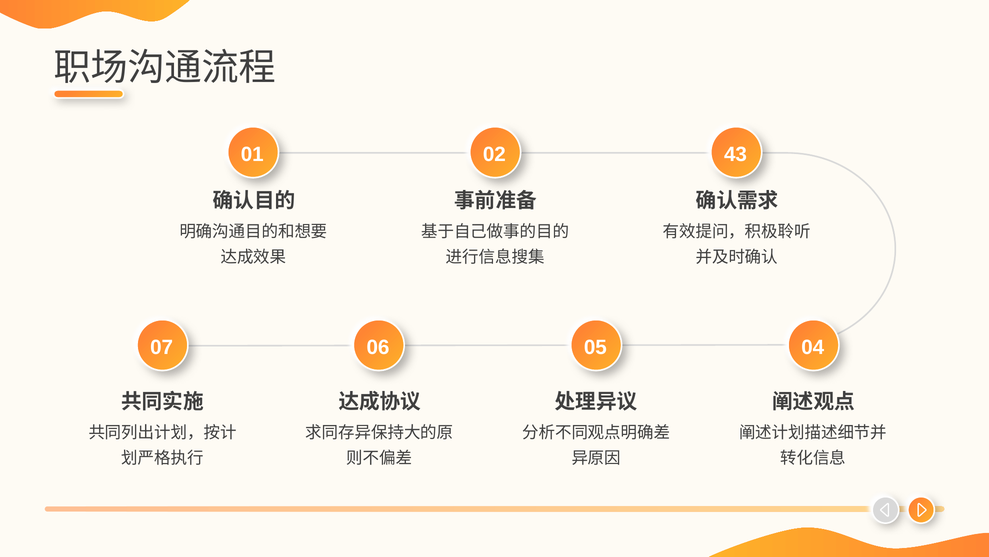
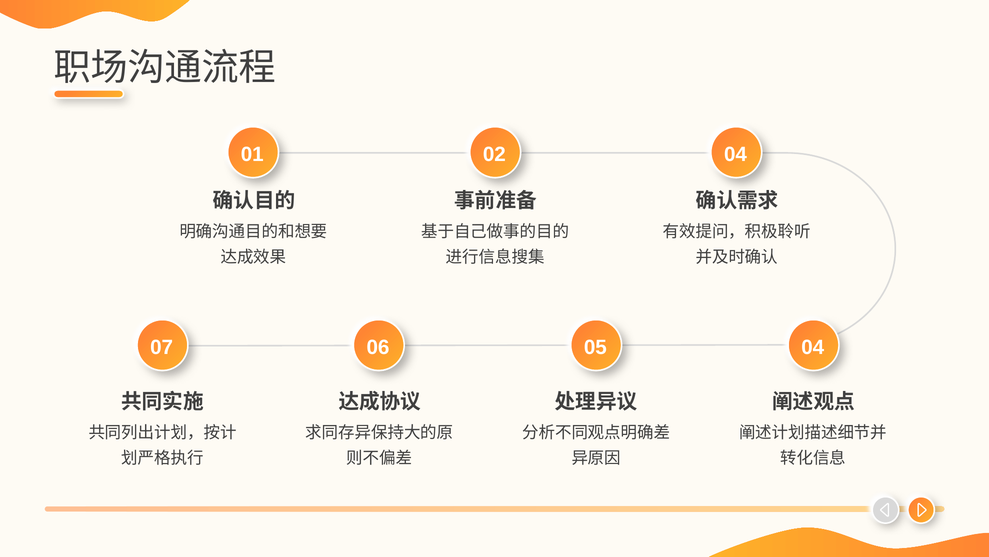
01 43: 43 -> 04
